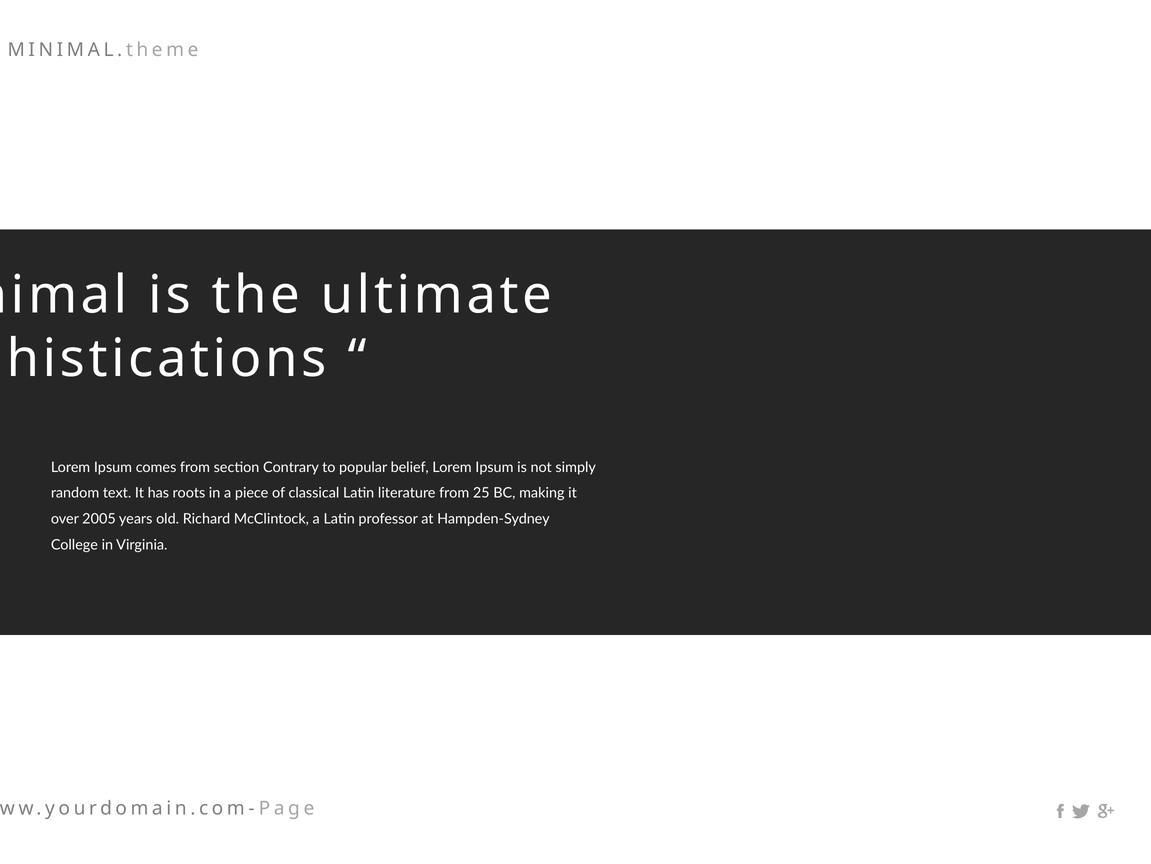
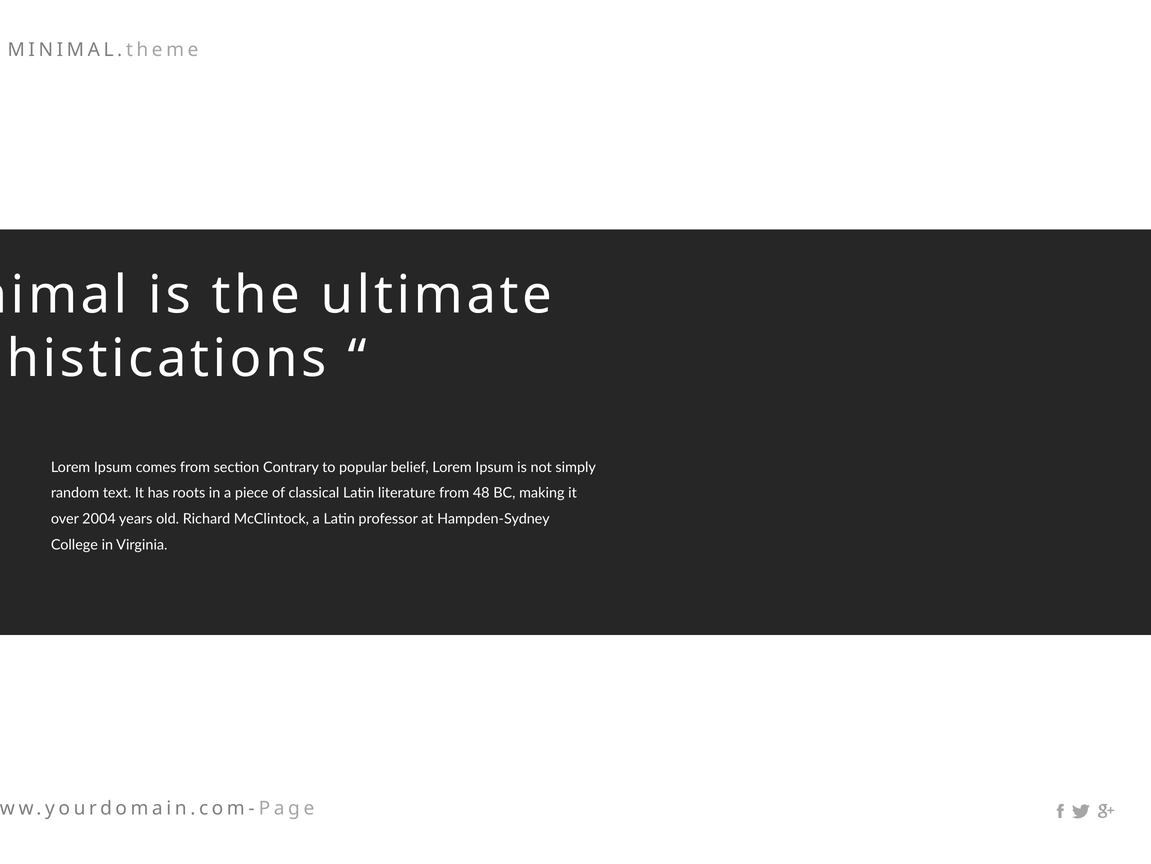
25: 25 -> 48
2005: 2005 -> 2004
